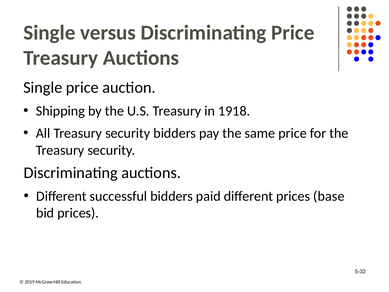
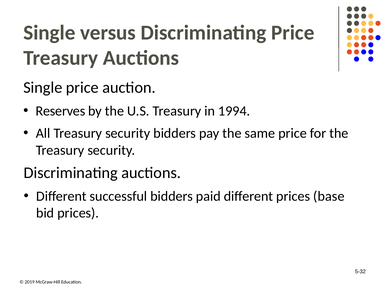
Shipping: Shipping -> Reserves
1918: 1918 -> 1994
